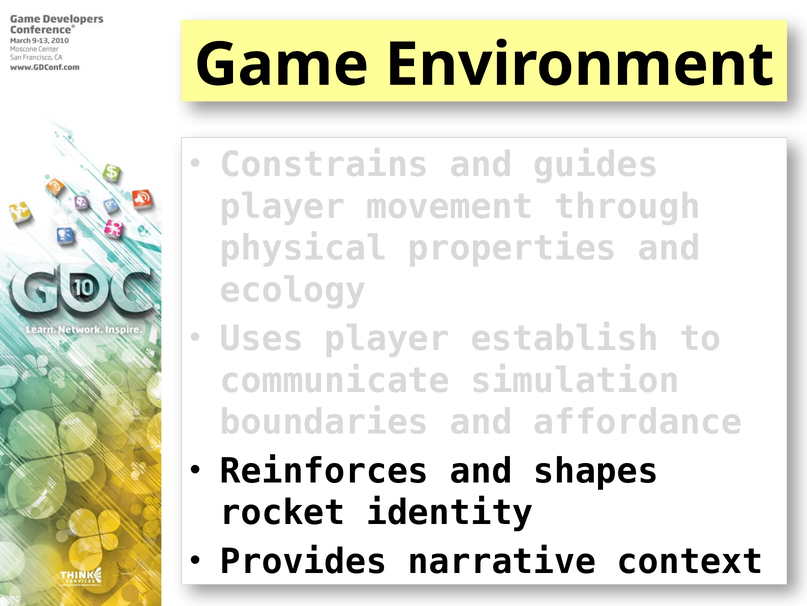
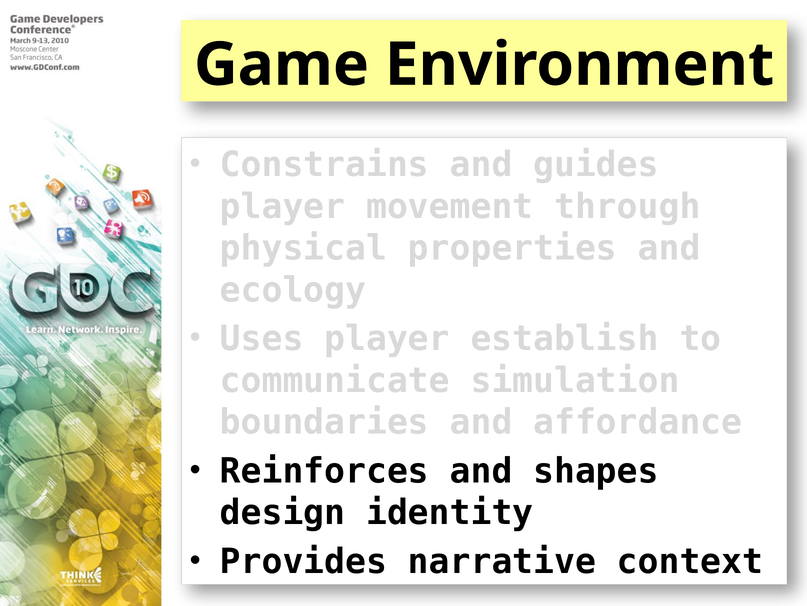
rocket: rocket -> design
